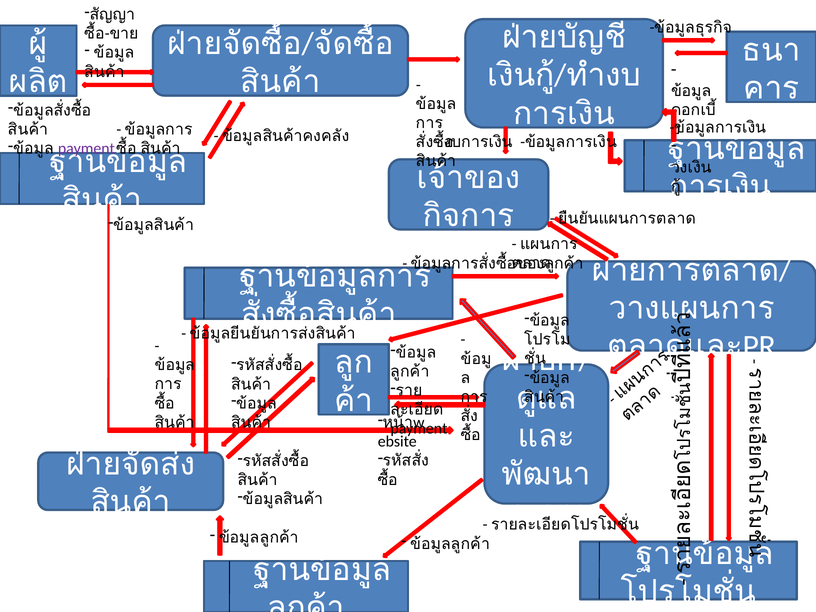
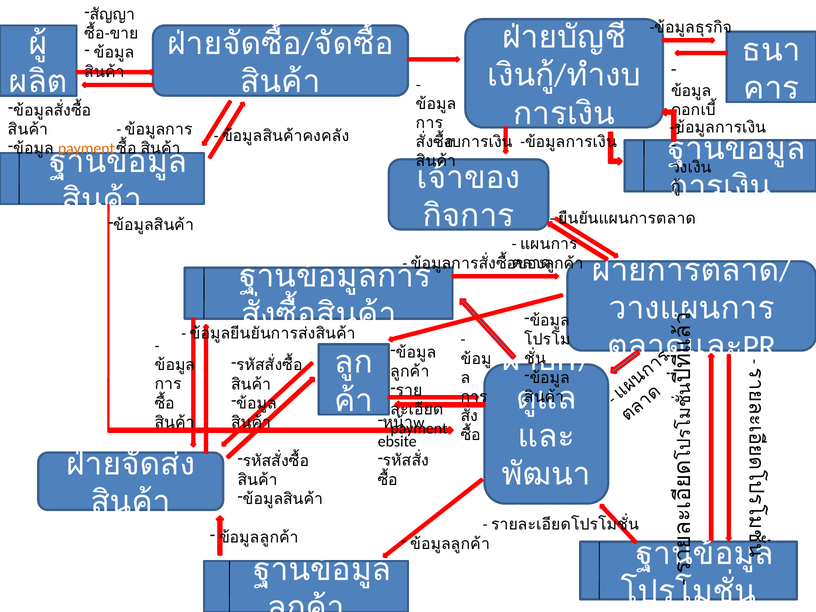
payment at (86, 148) colour: purple -> orange
